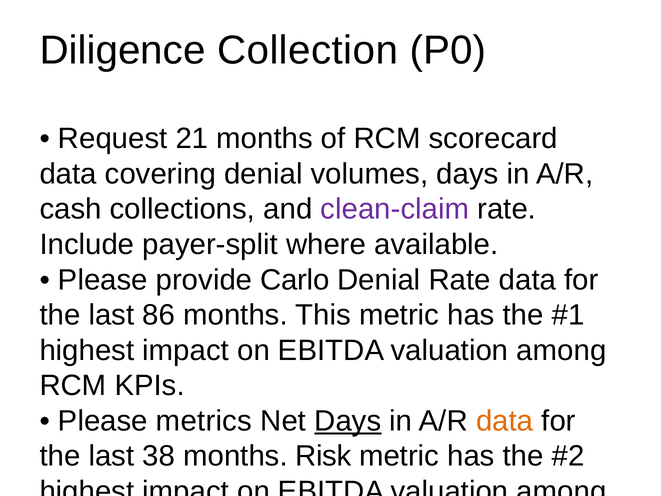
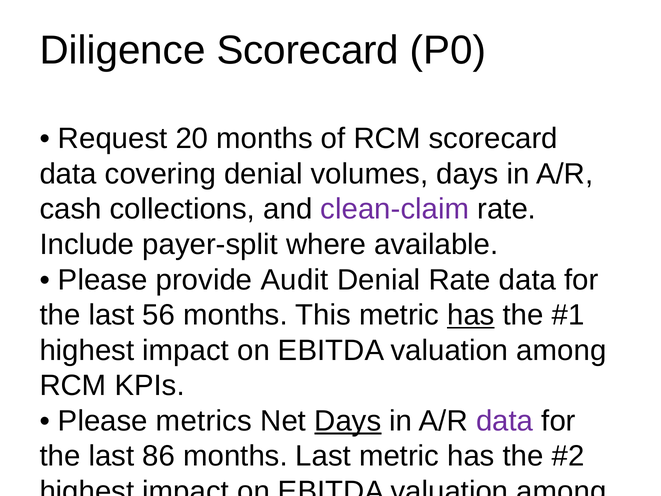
Diligence Collection: Collection -> Scorecard
21: 21 -> 20
Carlo: Carlo -> Audit
86: 86 -> 56
has at (471, 315) underline: none -> present
data at (505, 421) colour: orange -> purple
38: 38 -> 86
months Risk: Risk -> Last
